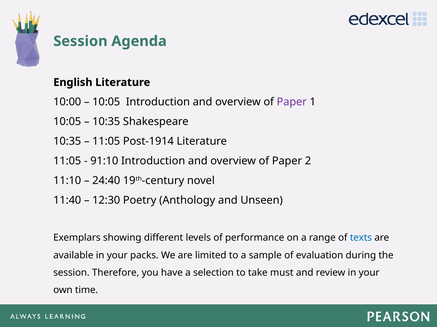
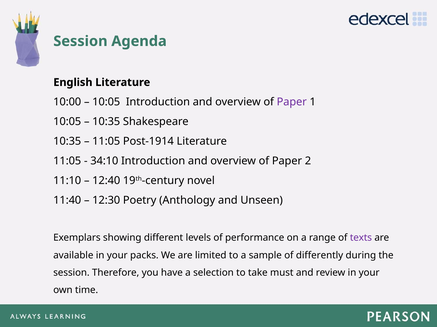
91:10: 91:10 -> 34:10
24:40: 24:40 -> 12:40
texts colour: blue -> purple
evaluation: evaluation -> differently
